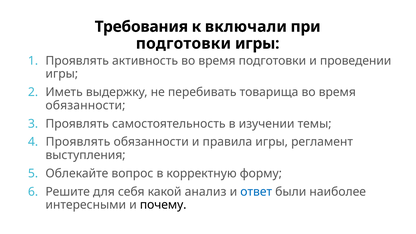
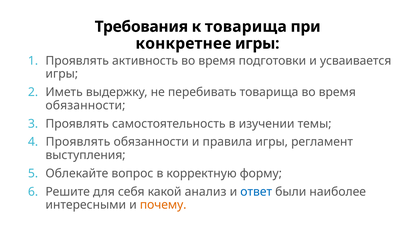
к включали: включали -> товарища
подготовки at (183, 44): подготовки -> конкретнее
проведении: проведении -> усваивается
почему colour: black -> orange
